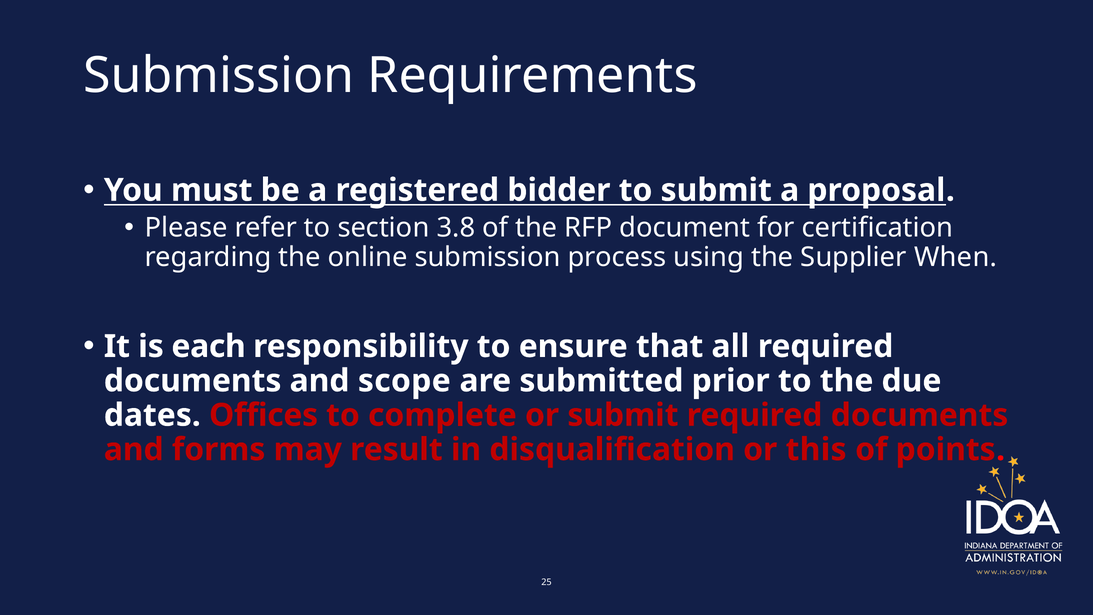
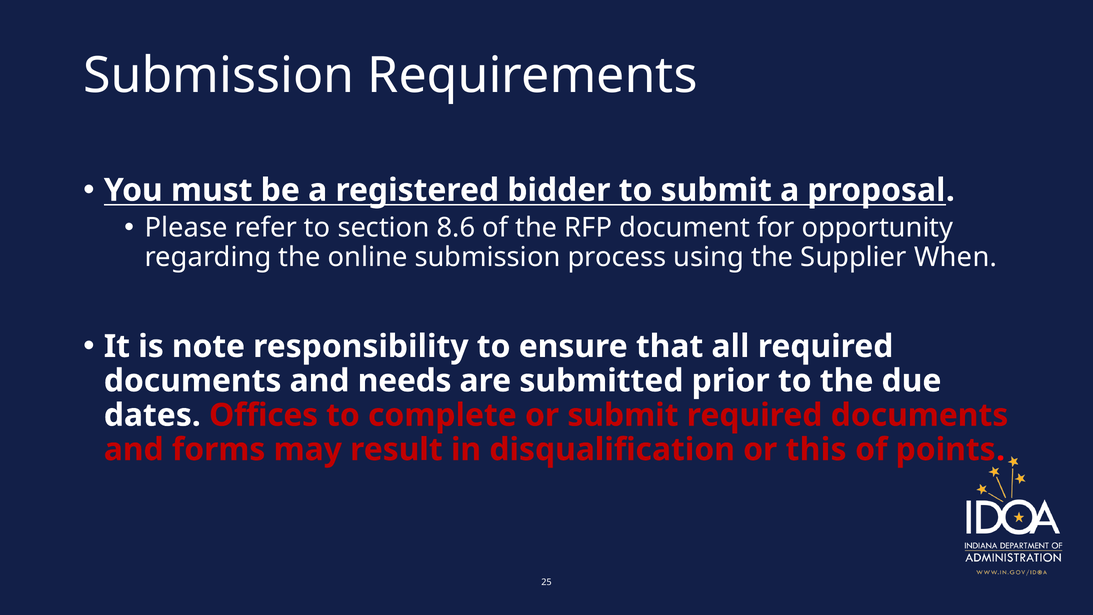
3.8: 3.8 -> 8.6
certification: certification -> opportunity
each: each -> note
scope: scope -> needs
